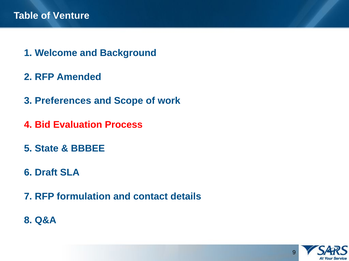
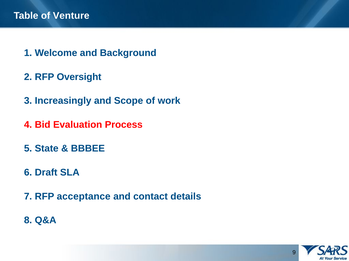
Amended: Amended -> Oversight
Preferences: Preferences -> Increasingly
formulation: formulation -> acceptance
